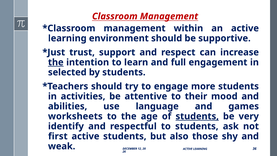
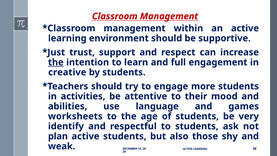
selected: selected -> creative
students at (197, 116) underline: present -> none
first: first -> plan
